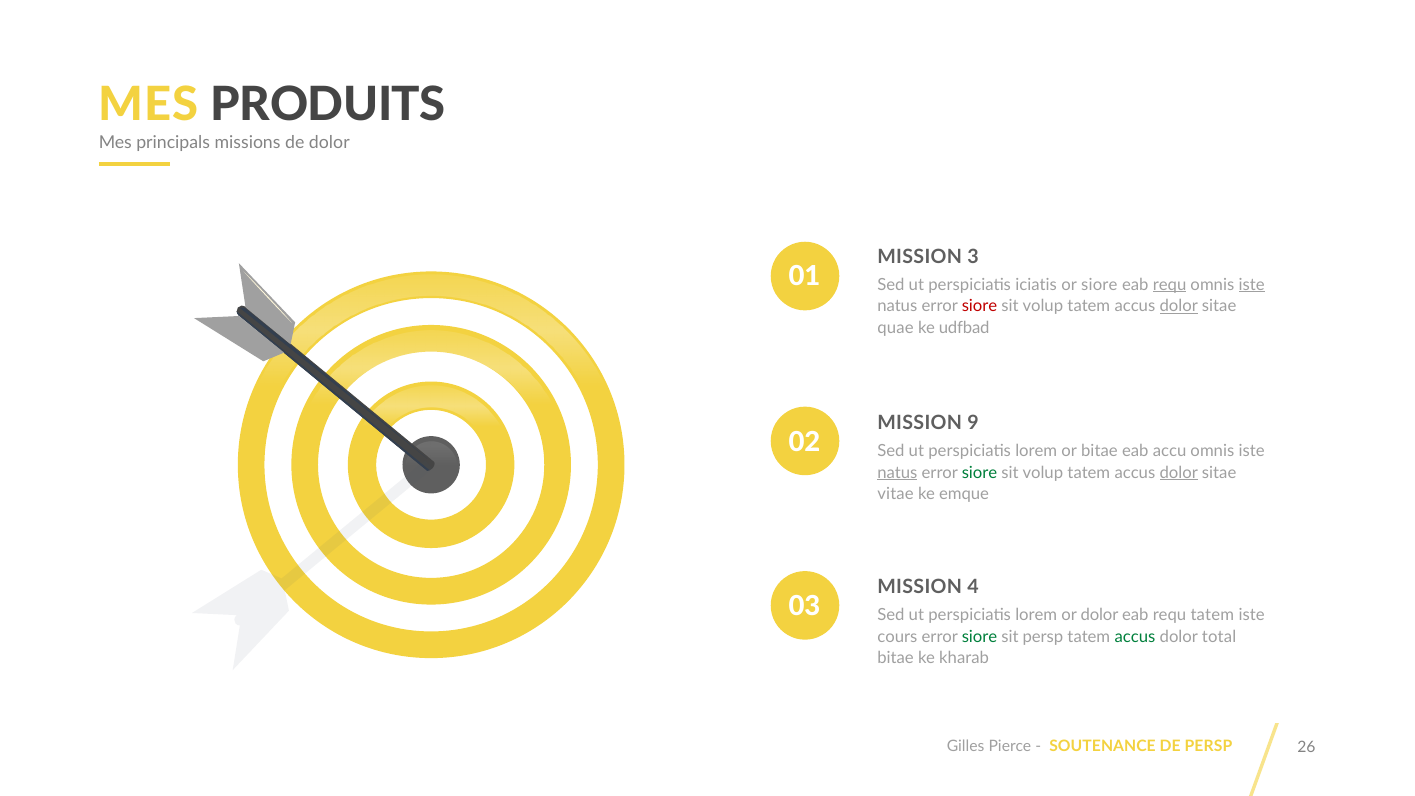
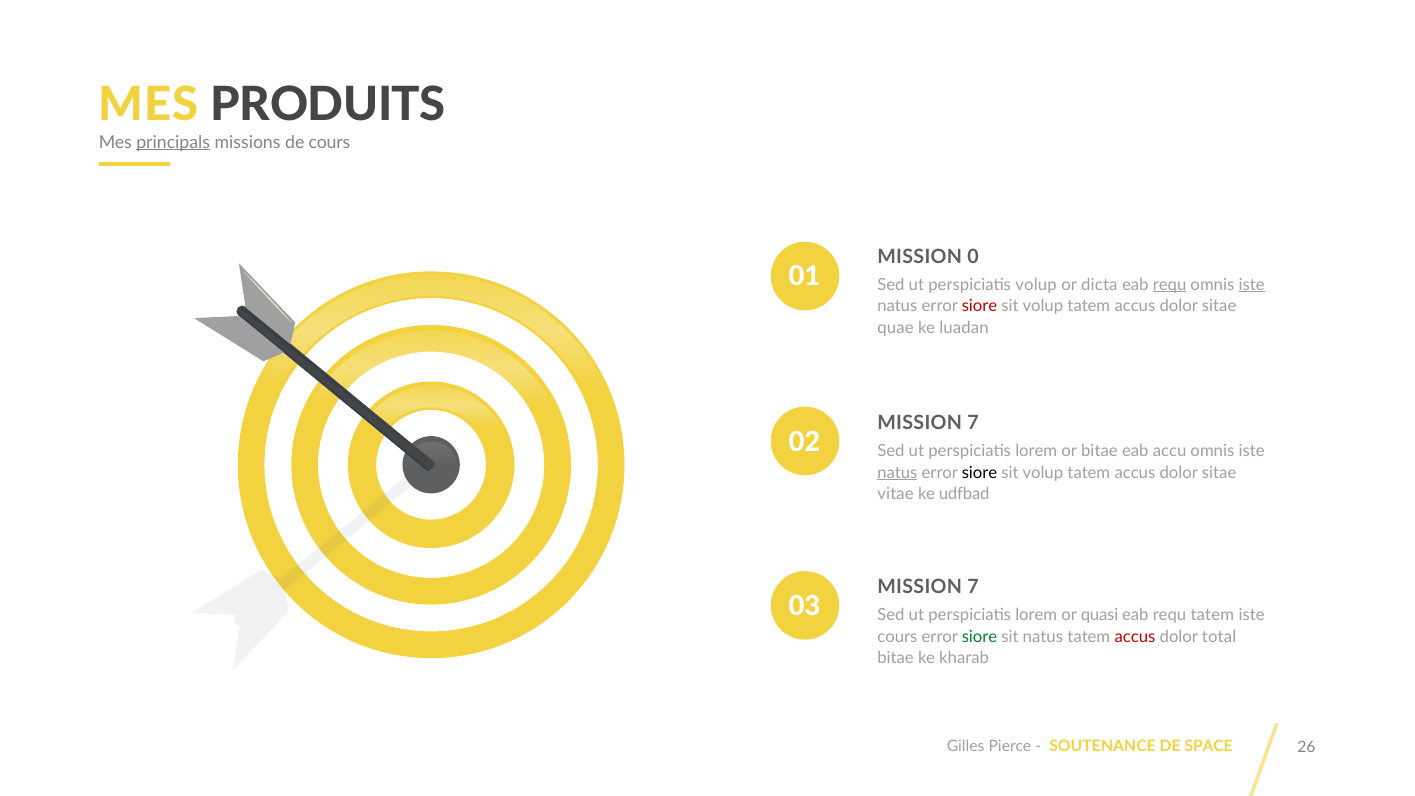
principals underline: none -> present
de dolor: dolor -> cours
3: 3 -> 0
perspiciatis iciatis: iciatis -> volup
or siore: siore -> dicta
dolor at (1179, 306) underline: present -> none
udfbad: udfbad -> luadan
9 at (973, 423): 9 -> 7
siore at (980, 472) colour: green -> black
dolor at (1179, 472) underline: present -> none
emque: emque -> udfbad
4 at (973, 587): 4 -> 7
or dolor: dolor -> quasi
sit persp: persp -> natus
accus at (1135, 637) colour: green -> red
DE PERSP: PERSP -> SPACE
